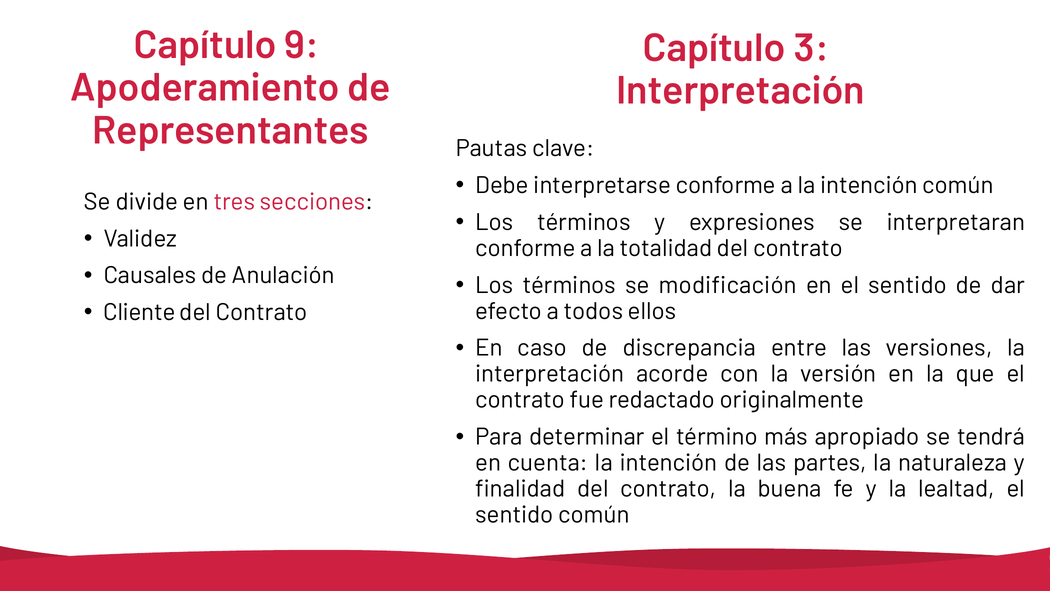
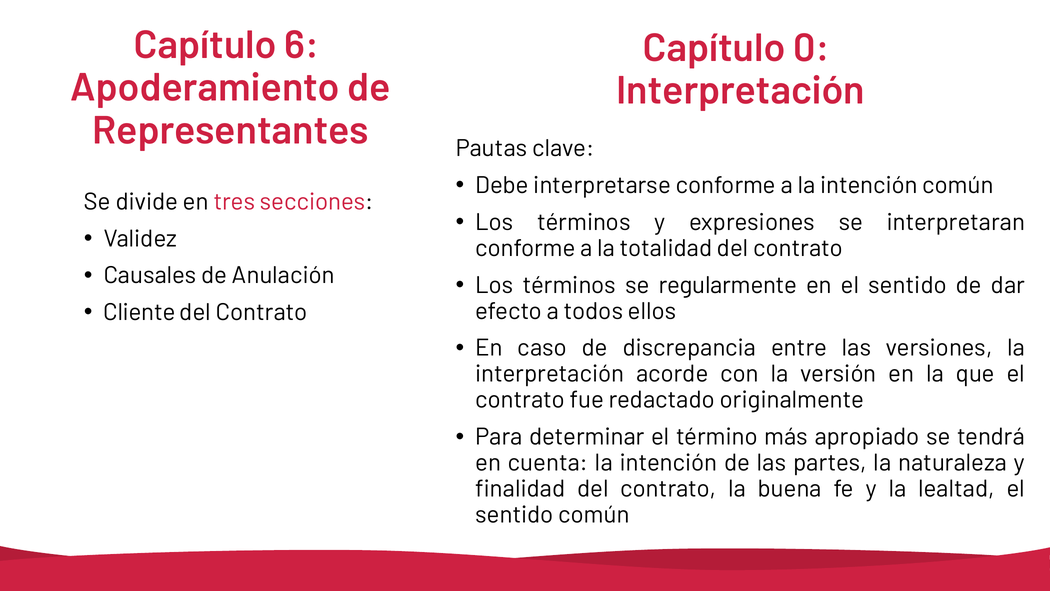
9: 9 -> 6
3: 3 -> 0
modificación: modificación -> regularmente
